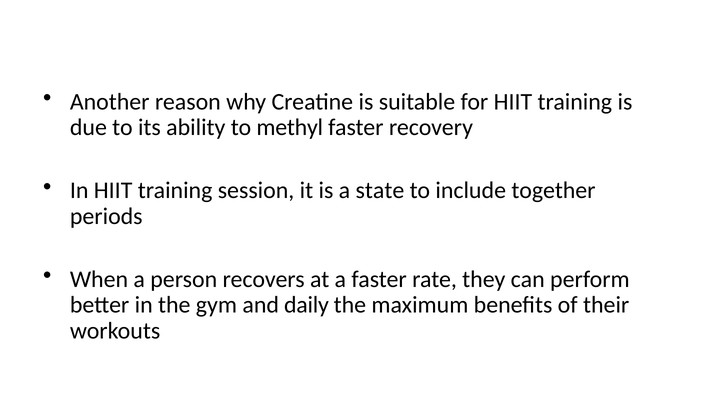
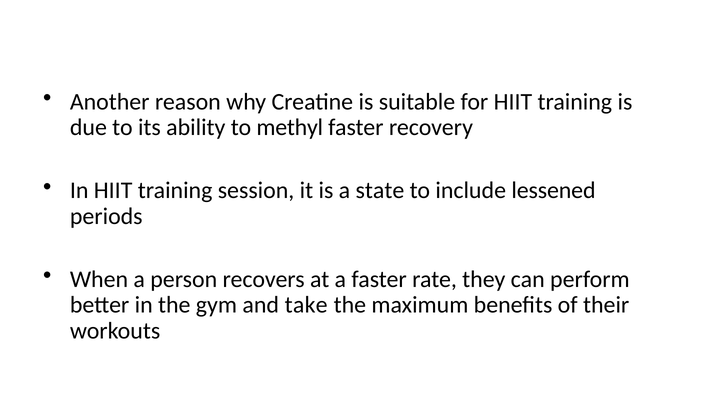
together: together -> lessened
daily: daily -> take
